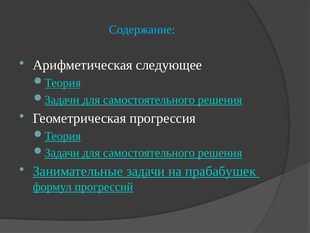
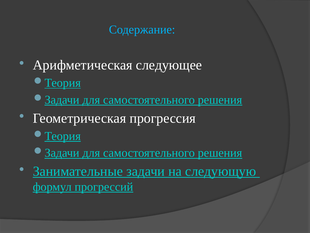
прабабушек: прабабушек -> следующую
